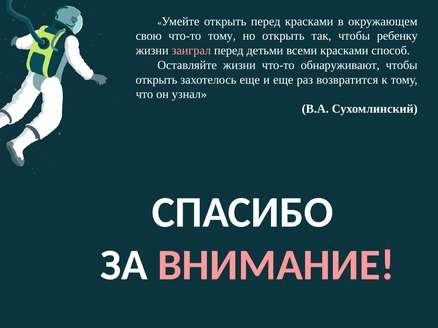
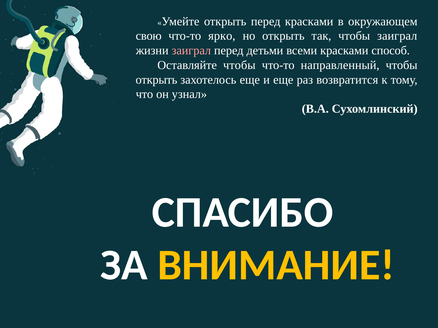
что-то тому: тому -> ярко
чтобы ребенку: ребенку -> заиграл
Оставляйте жизни: жизни -> чтобы
обнаруживают: обнаруживают -> направленный
ВНИМАНИЕ colour: pink -> yellow
